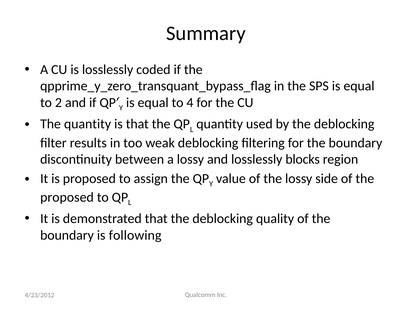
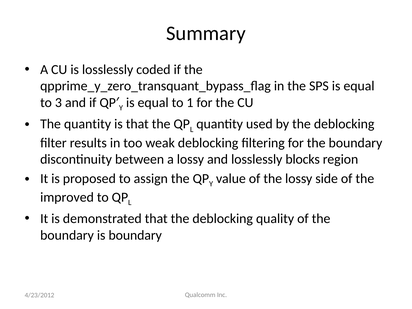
2: 2 -> 3
4: 4 -> 1
proposed at (67, 197): proposed -> improved
is following: following -> boundary
